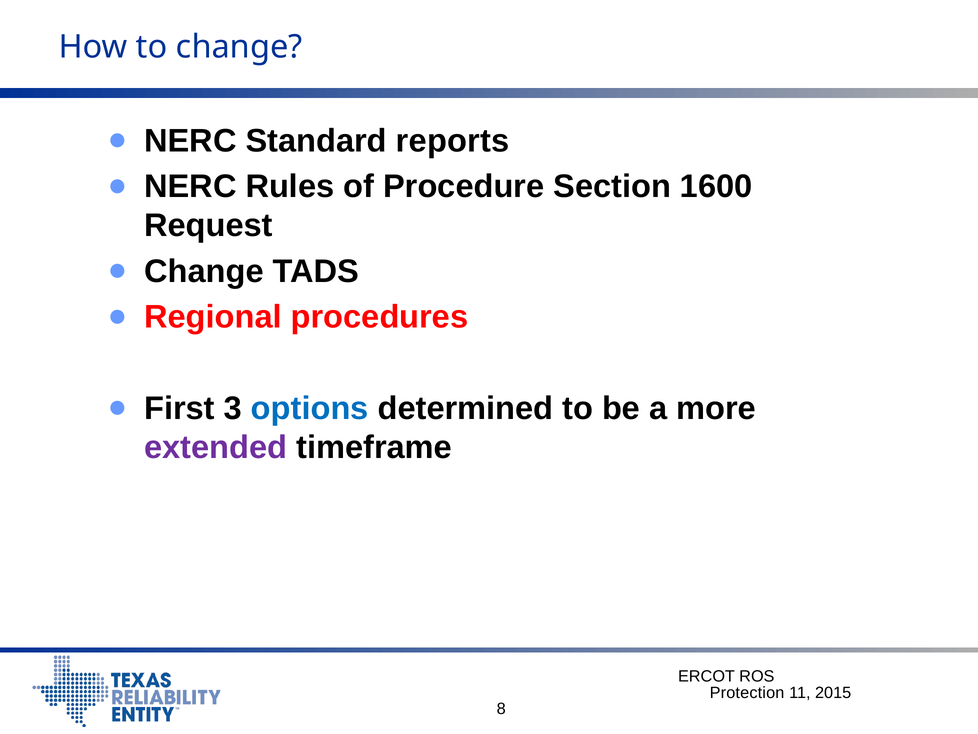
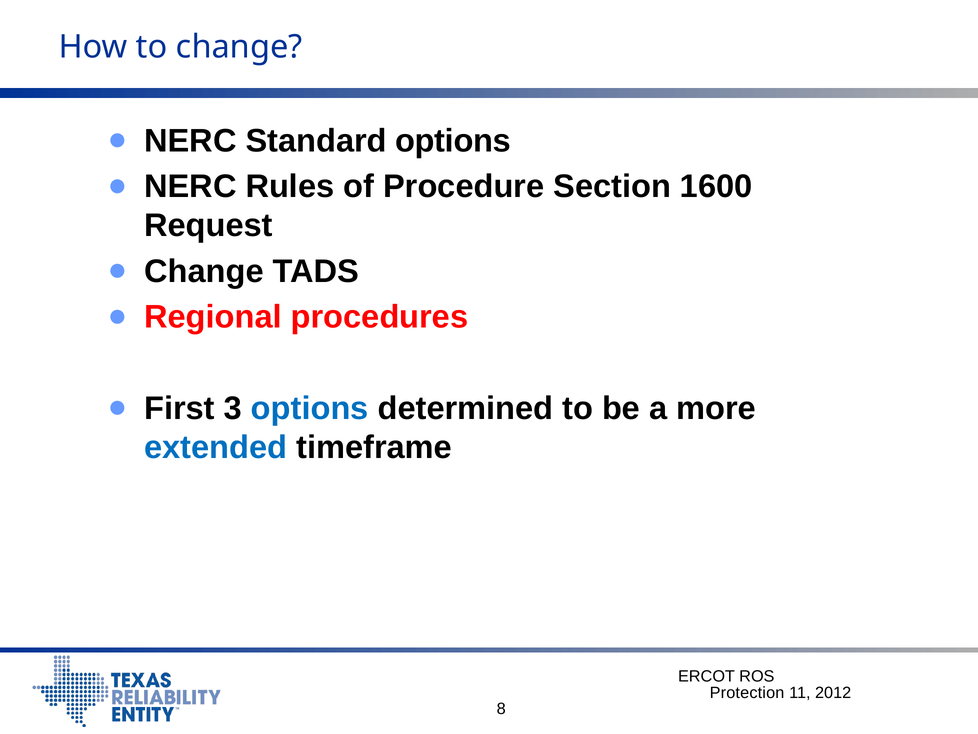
Standard reports: reports -> options
extended colour: purple -> blue
2015: 2015 -> 2012
